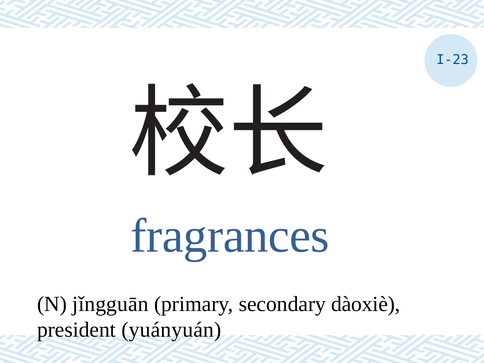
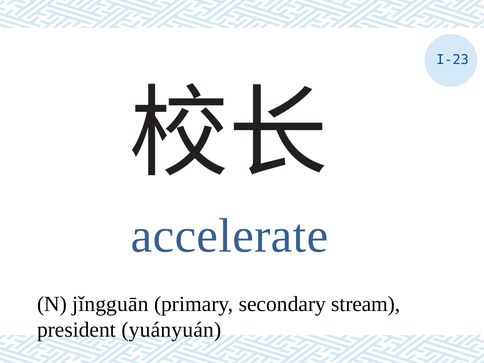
fragrances: fragrances -> accelerate
dàoxiè: dàoxiè -> stream
